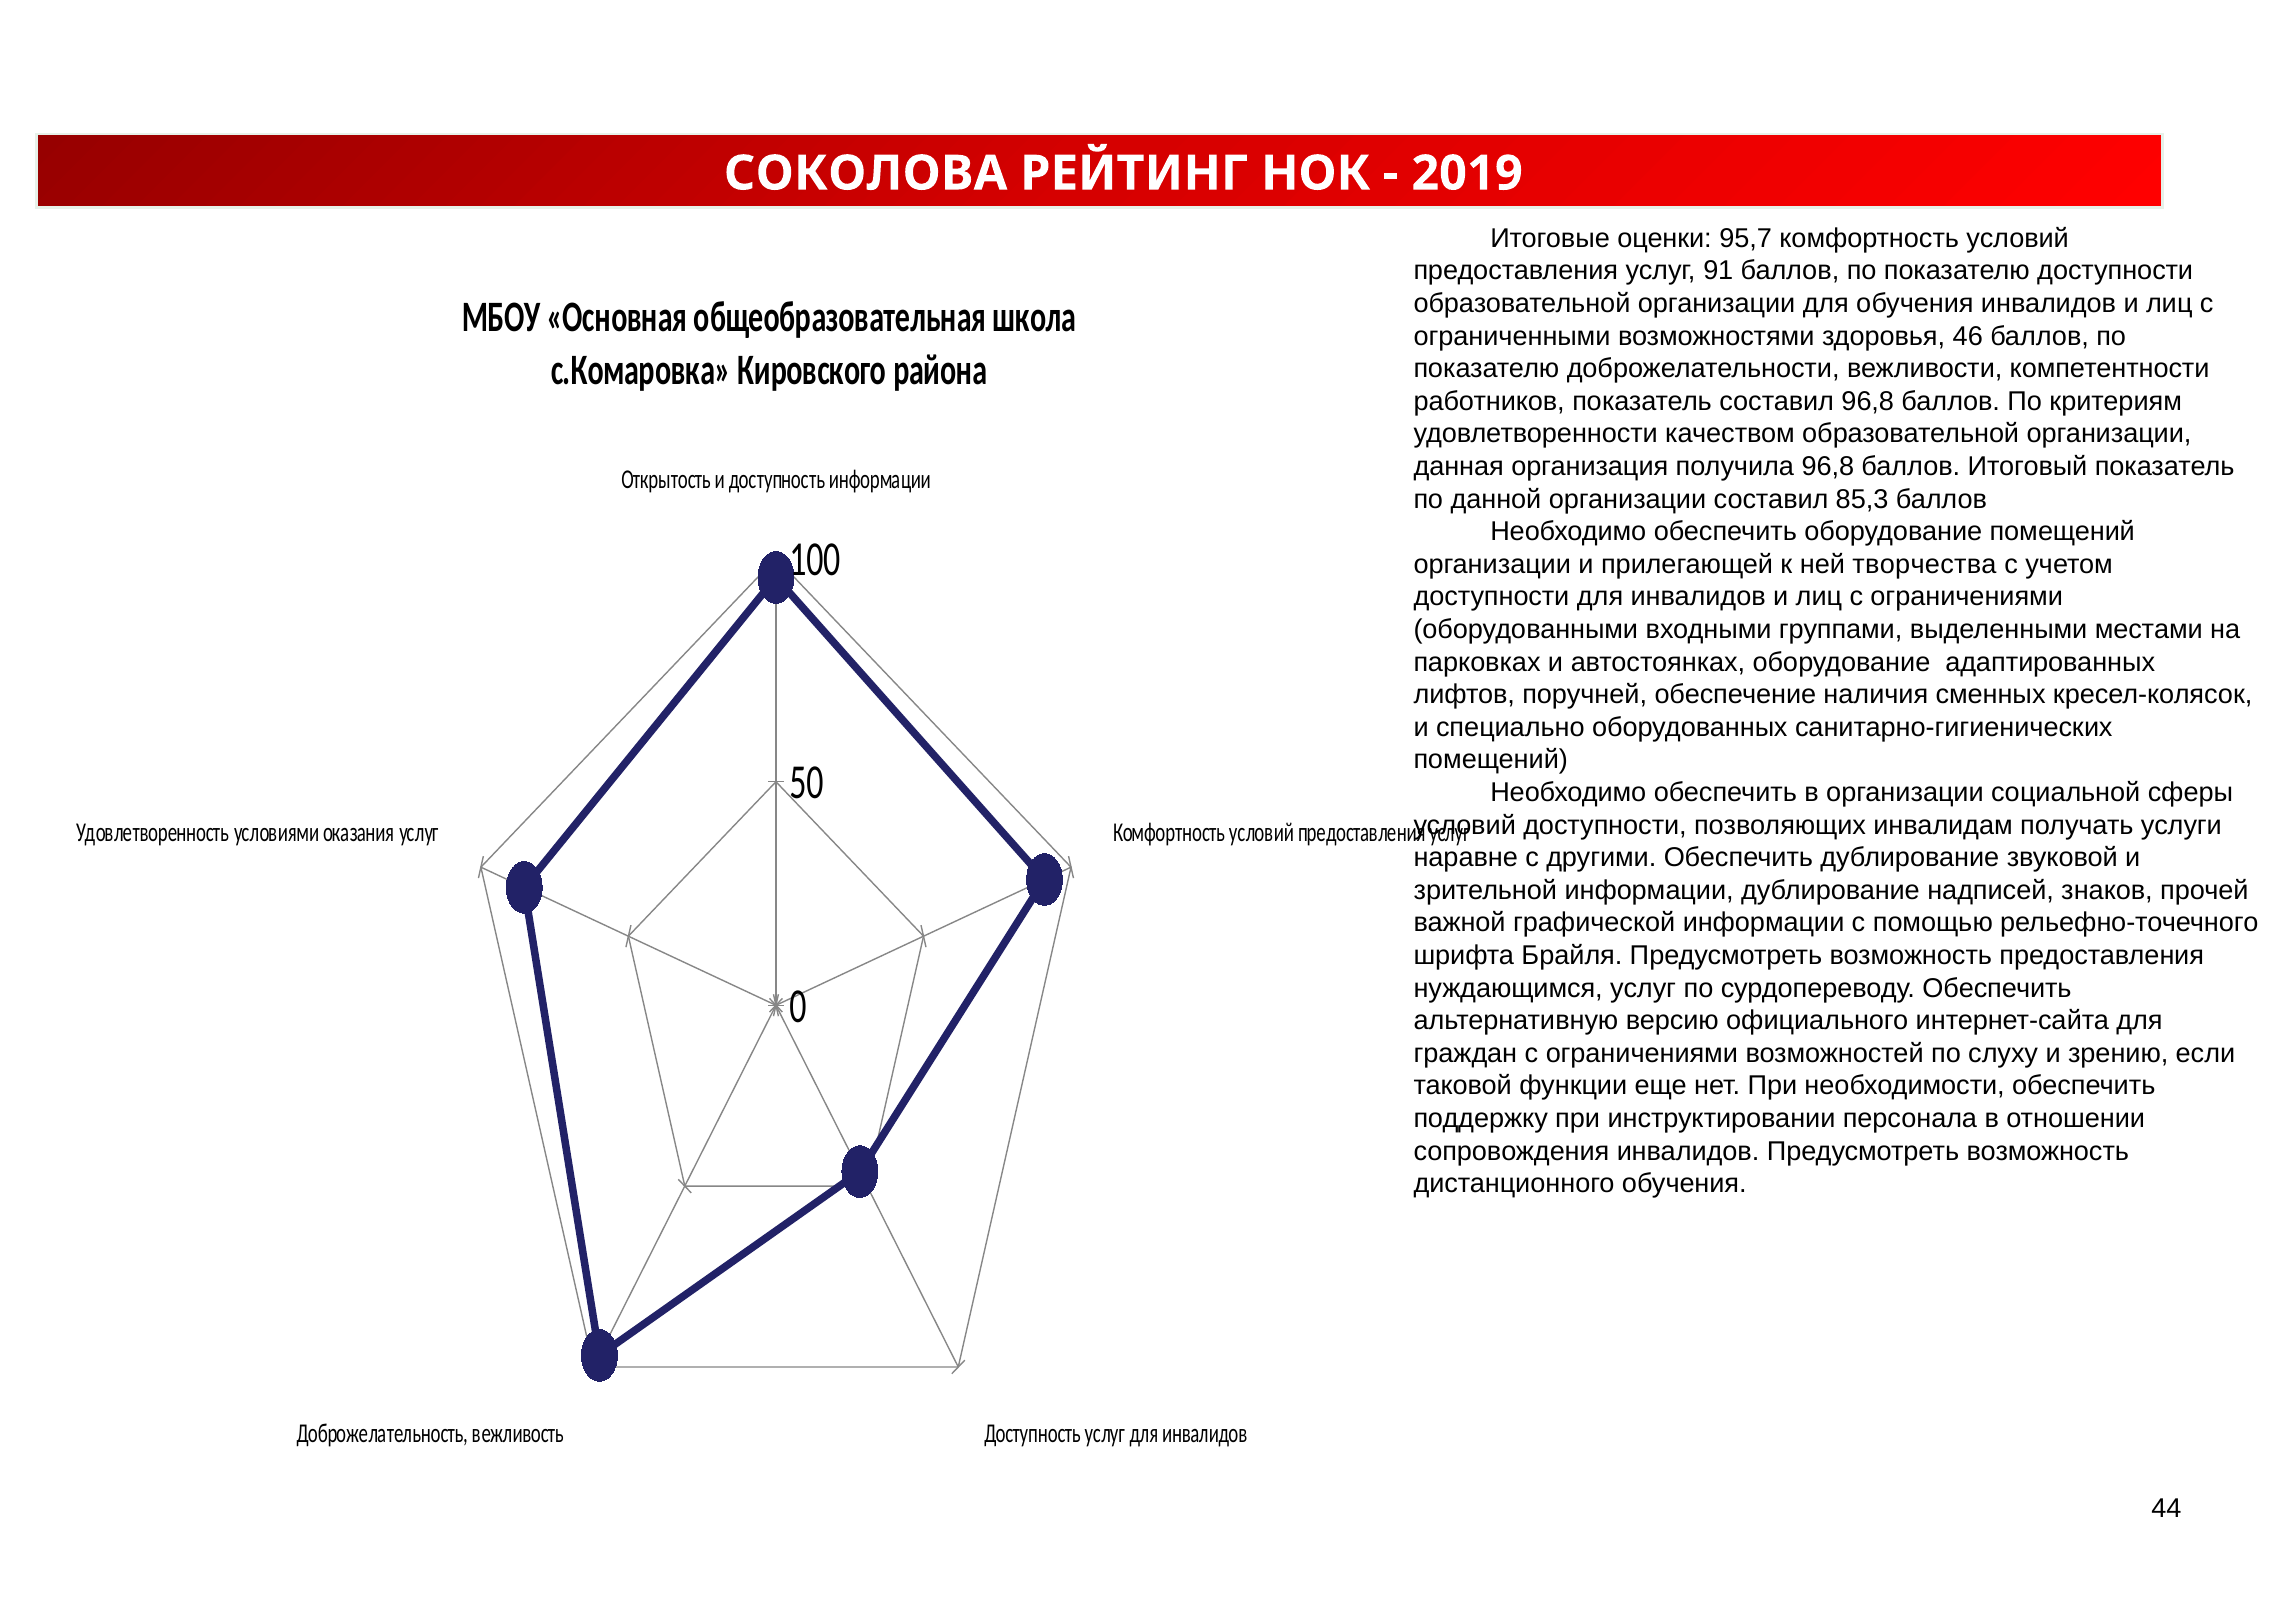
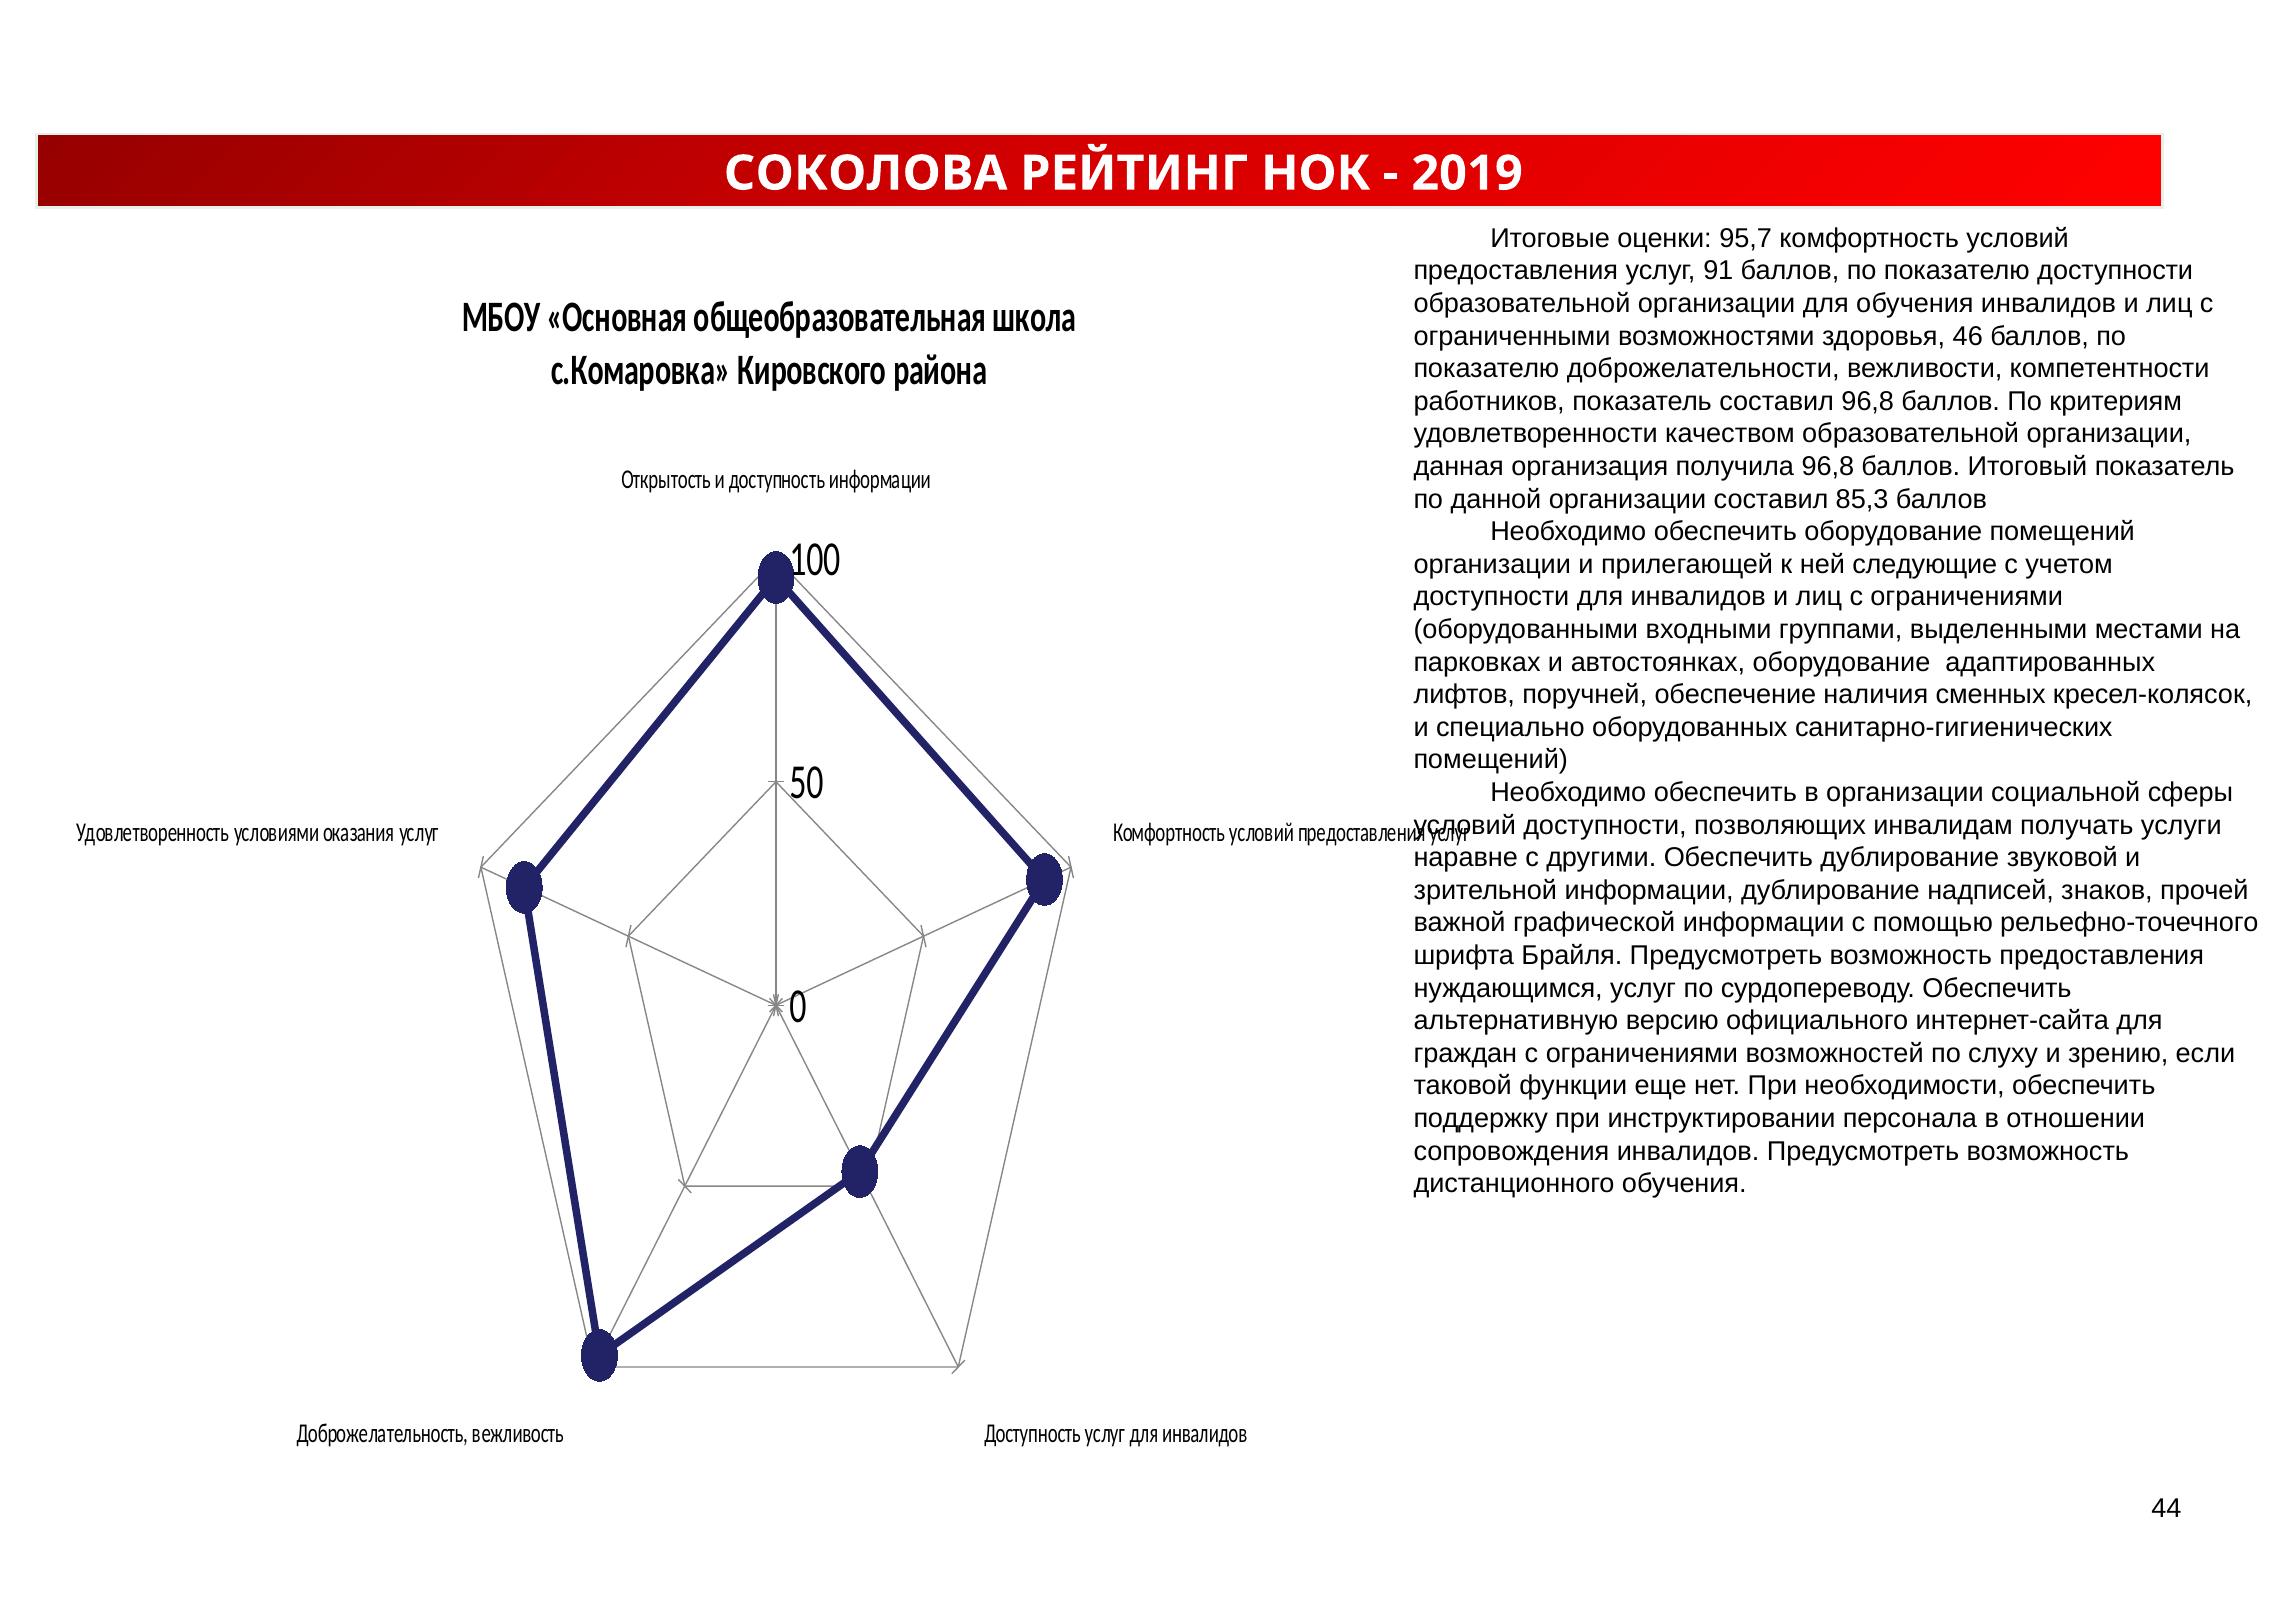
творчества: творчества -> следующие
